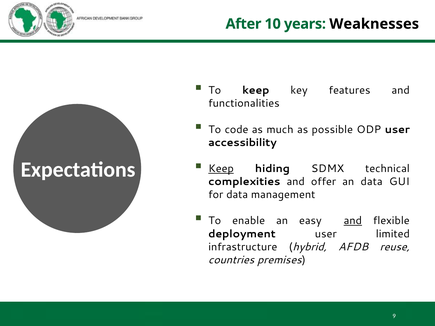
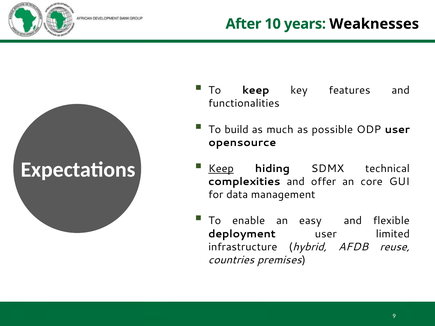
code: code -> build
accessibility: accessibility -> opensource
an data: data -> core
and at (353, 221) underline: present -> none
